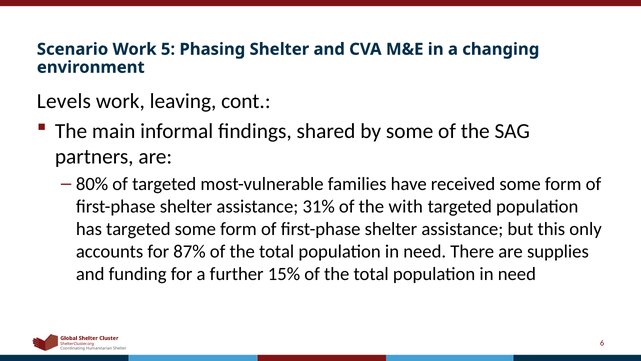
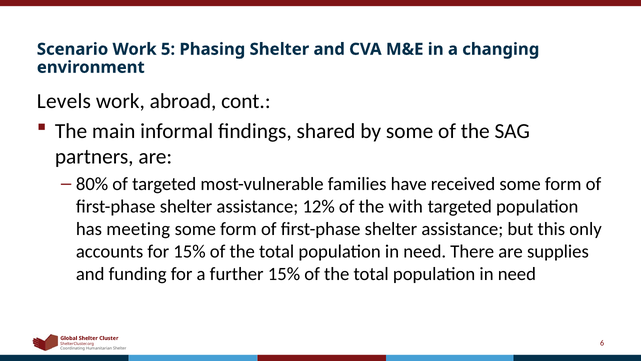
leaving: leaving -> abroad
31%: 31% -> 12%
has targeted: targeted -> meeting
for 87%: 87% -> 15%
